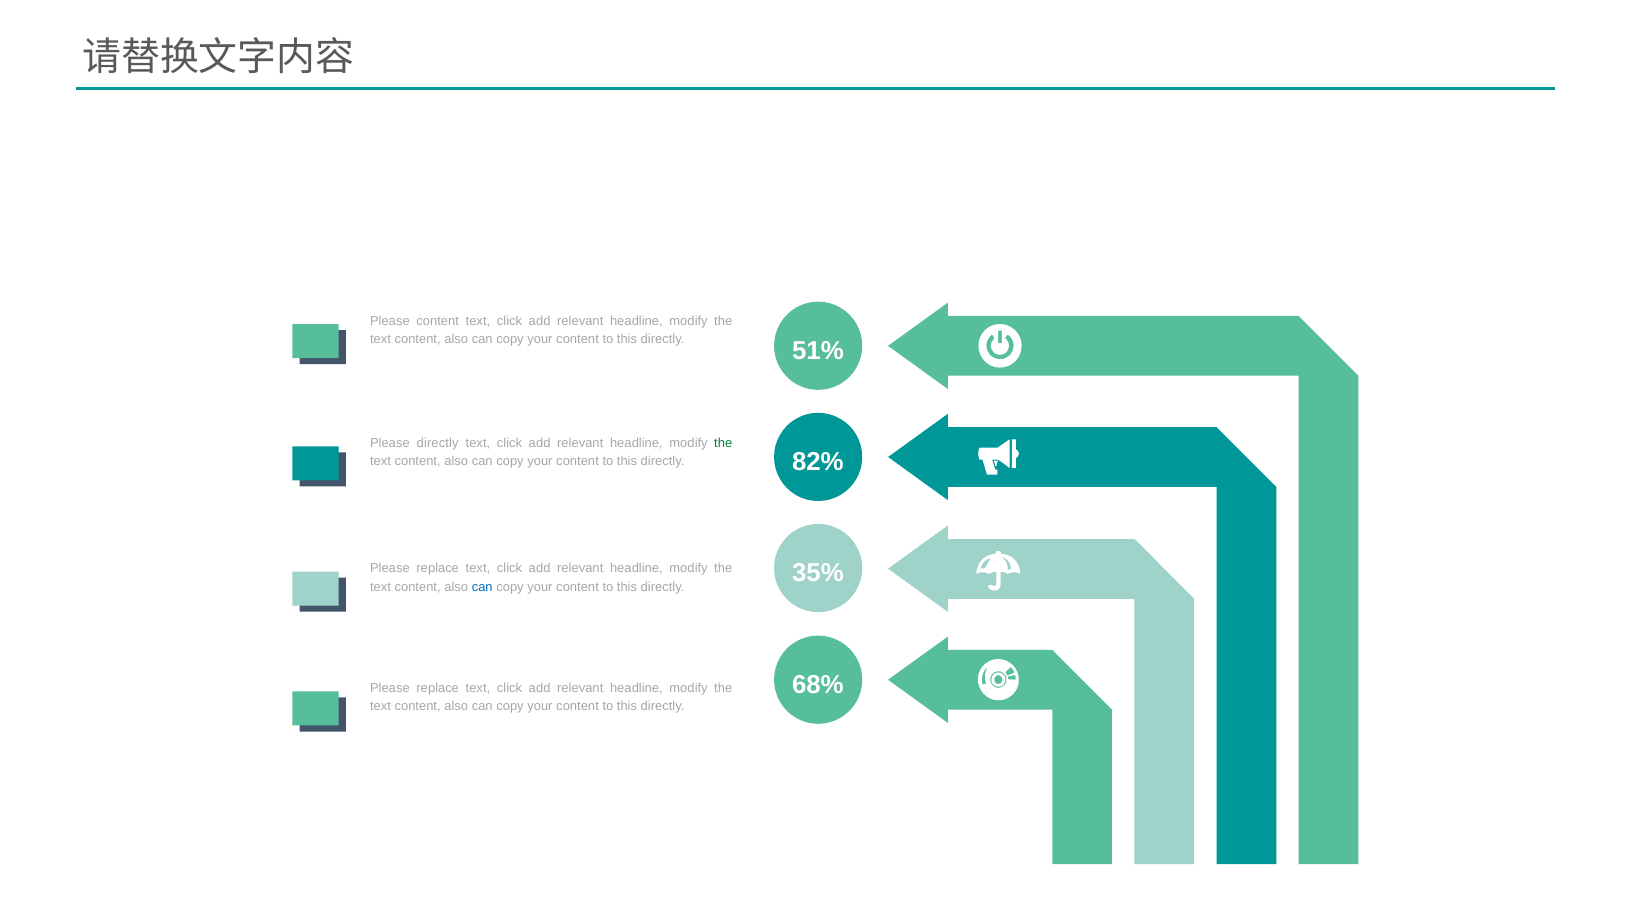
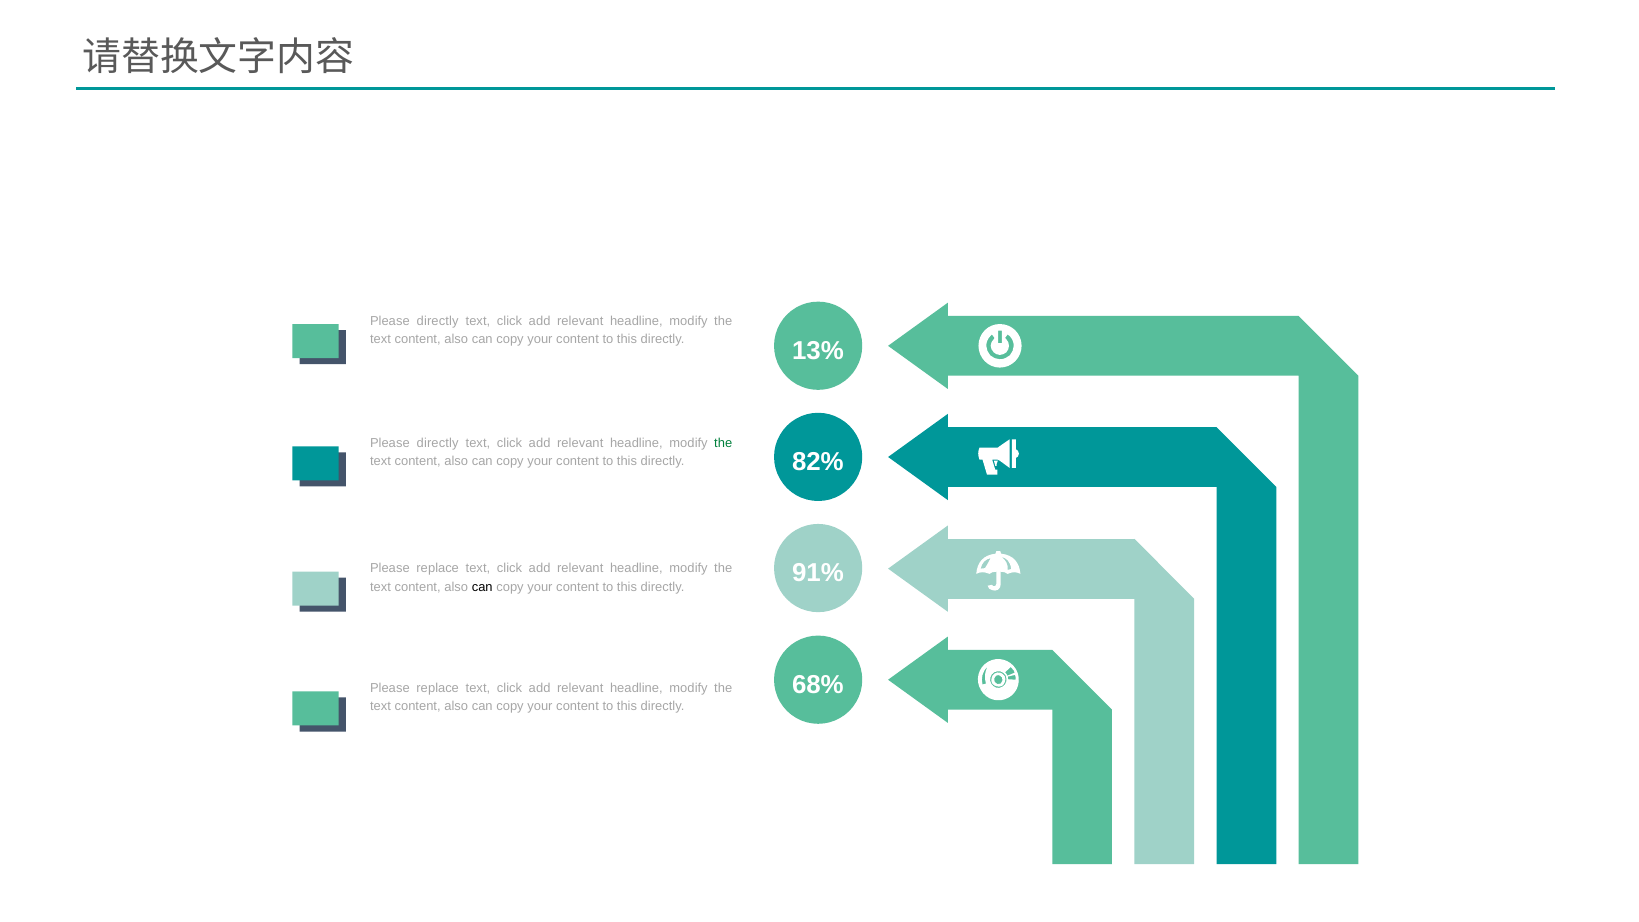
content at (438, 321): content -> directly
51%: 51% -> 13%
35%: 35% -> 91%
can at (482, 587) colour: blue -> black
